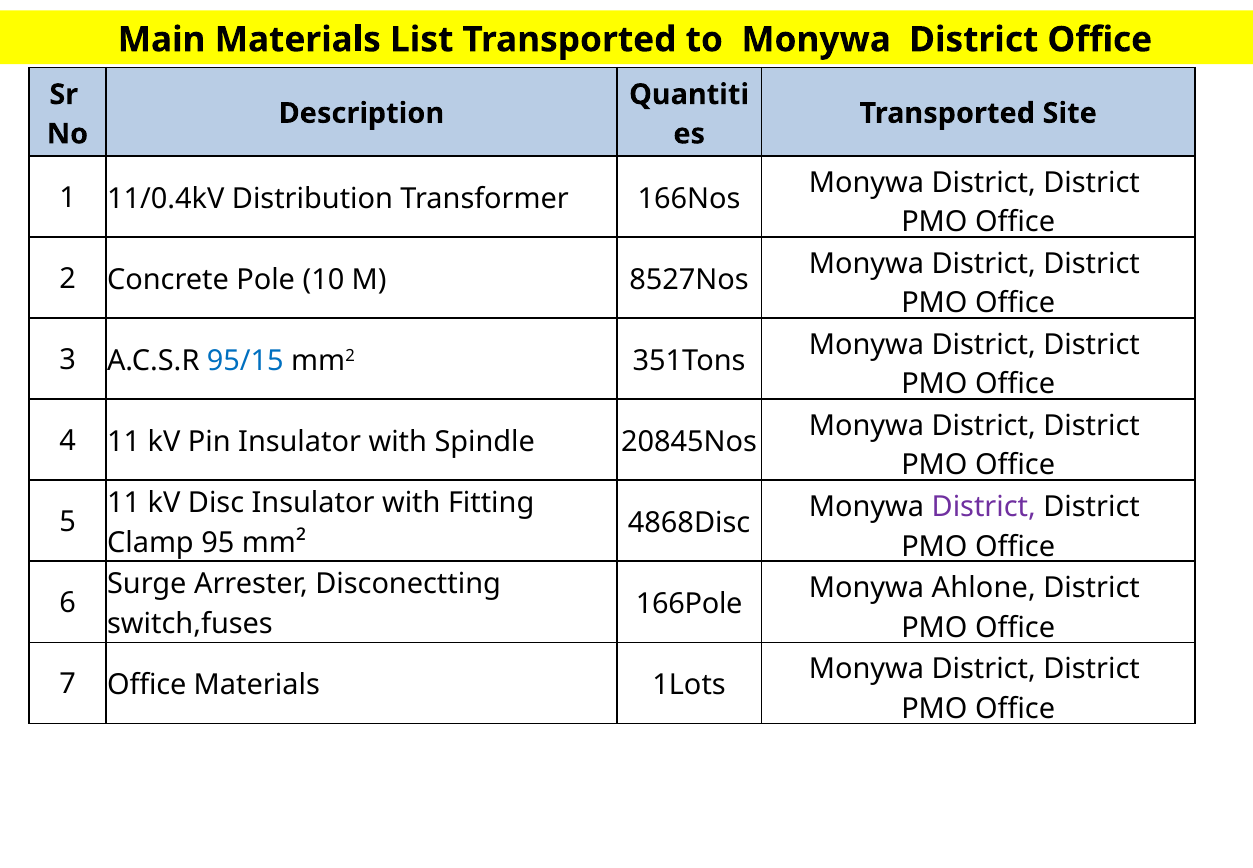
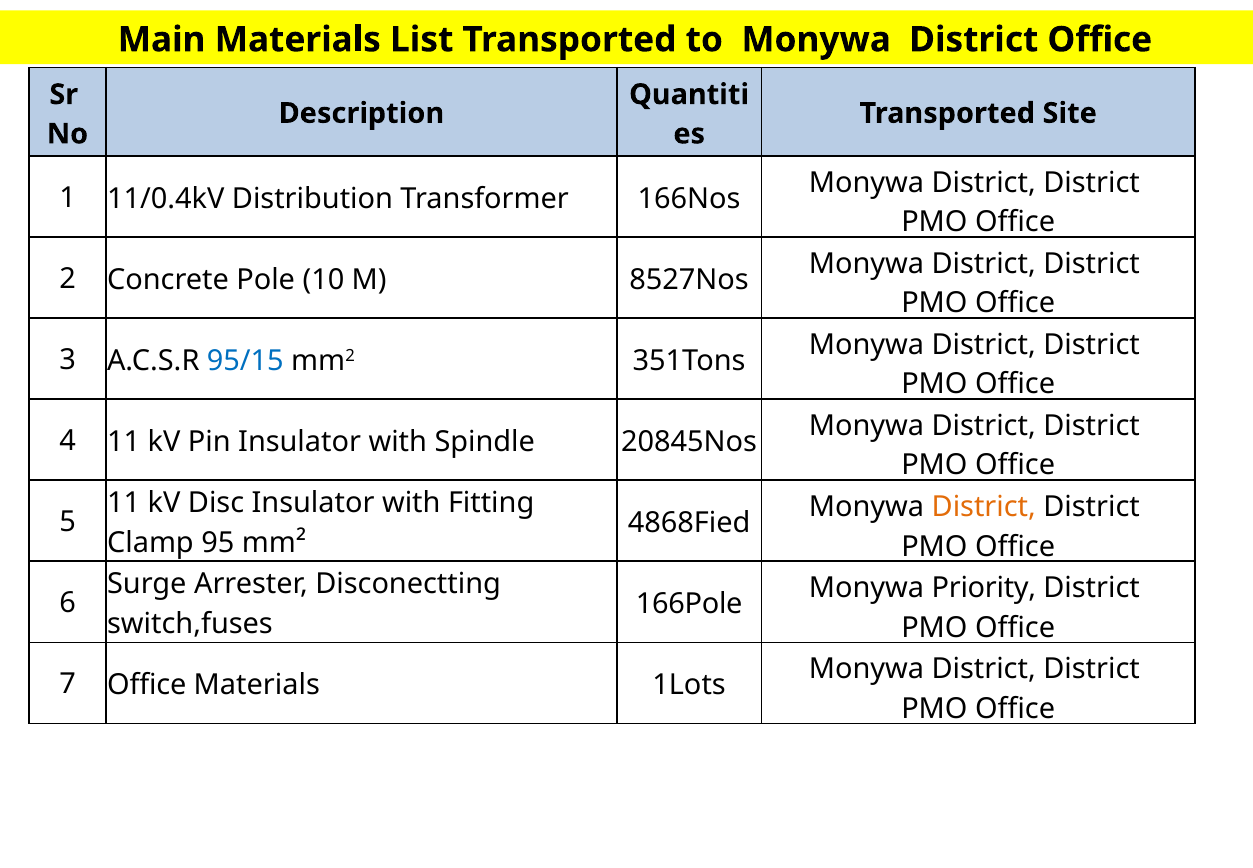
District at (984, 507) colour: purple -> orange
4868Disc: 4868Disc -> 4868Fied
Ahlone: Ahlone -> Priority
